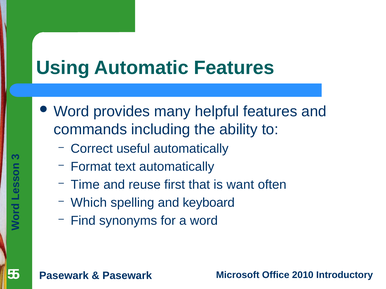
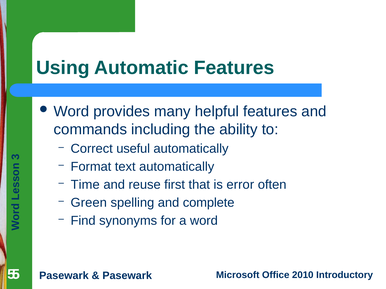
want: want -> error
Which: Which -> Green
keyboard: keyboard -> complete
